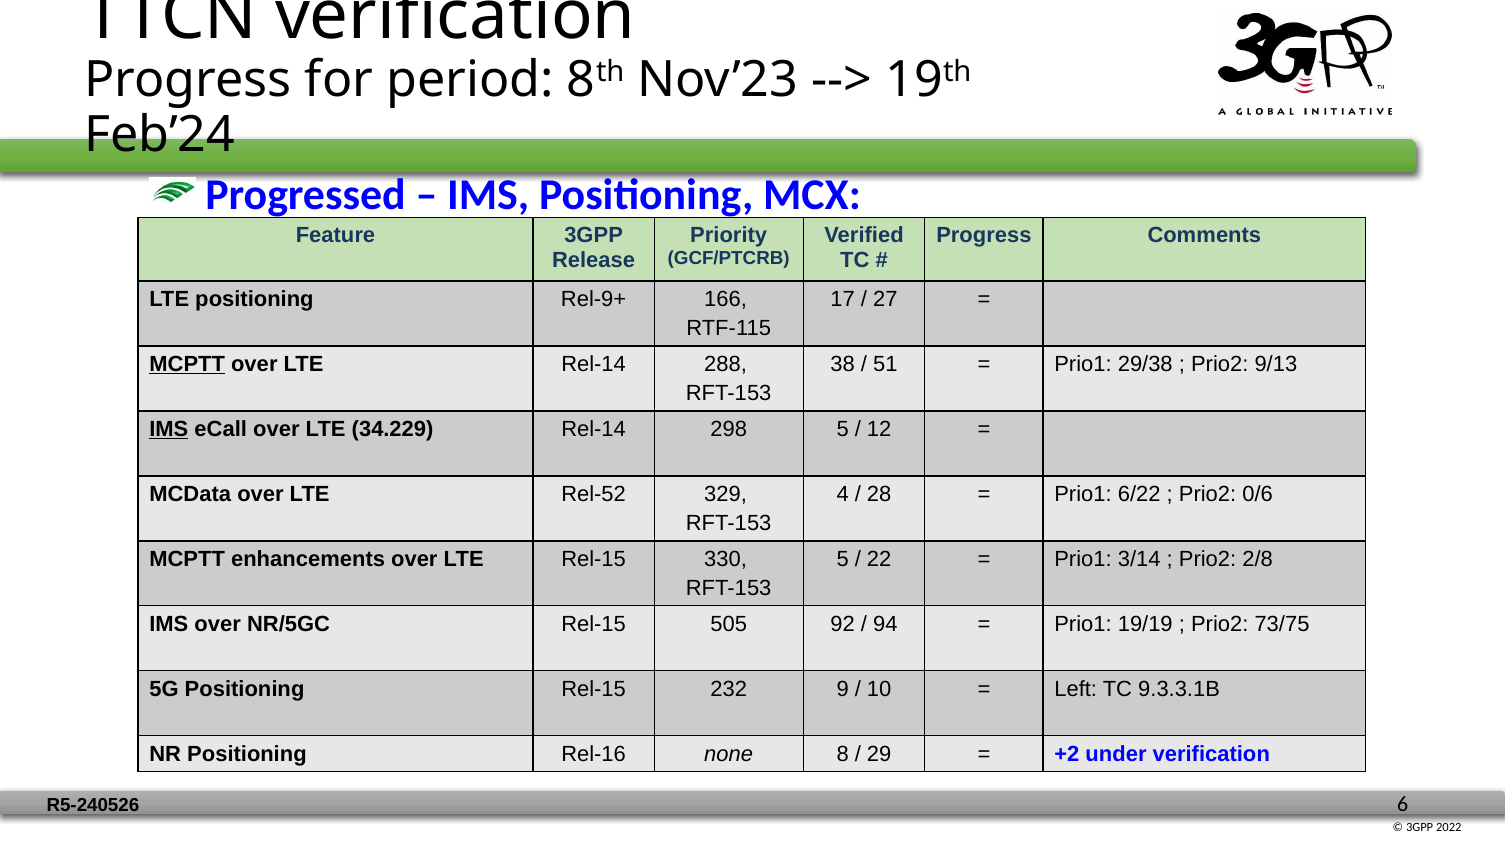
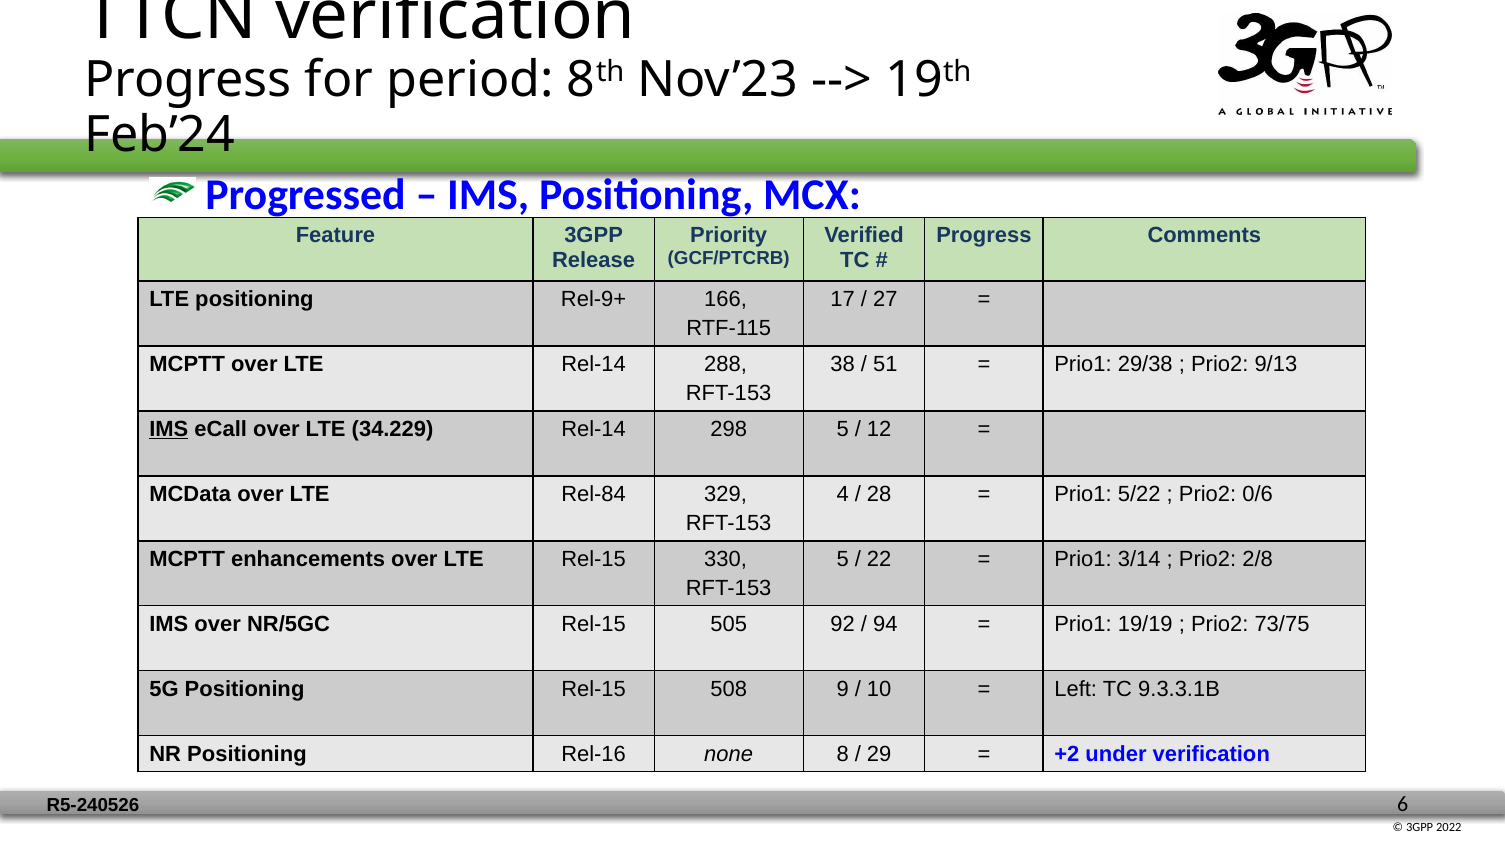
MCPTT at (187, 365) underline: present -> none
Rel-52: Rel-52 -> Rel-84
6/22: 6/22 -> 5/22
232: 232 -> 508
